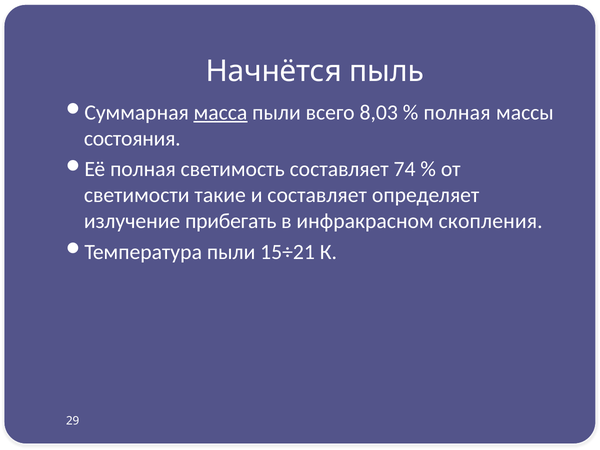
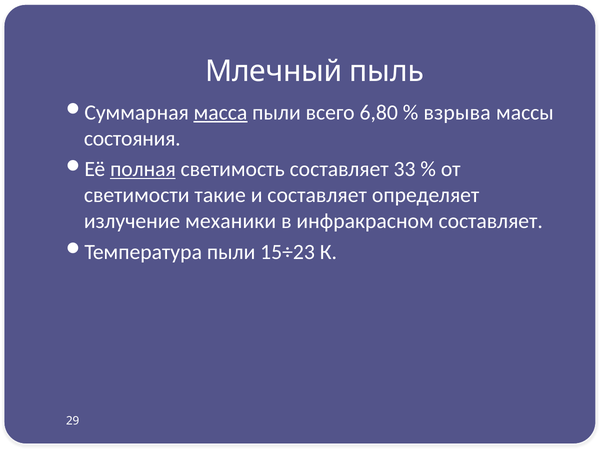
Начнётся: Начнётся -> Млечный
8,03: 8,03 -> 6,80
полная at (457, 113): полная -> взрыва
полная at (143, 169) underline: none -> present
74: 74 -> 33
прибегать: прибегать -> механики
инфракрасном скопления: скопления -> составляет
15÷21: 15÷21 -> 15÷23
